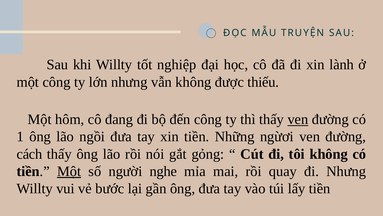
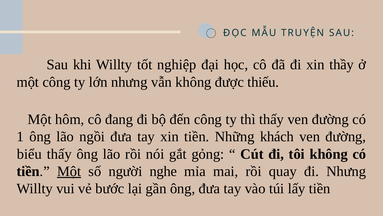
lành: lành -> thầy
ven at (298, 119) underline: present -> none
ngừơi: ngừơi -> khách
cách: cách -> biểu
